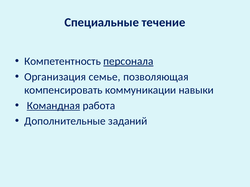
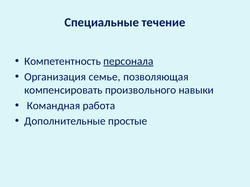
коммуникации: коммуникации -> произвольного
Командная underline: present -> none
заданий: заданий -> простые
